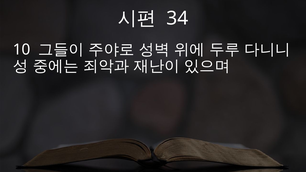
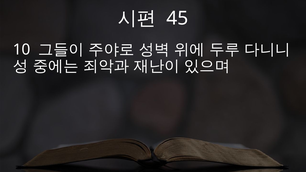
34: 34 -> 45
